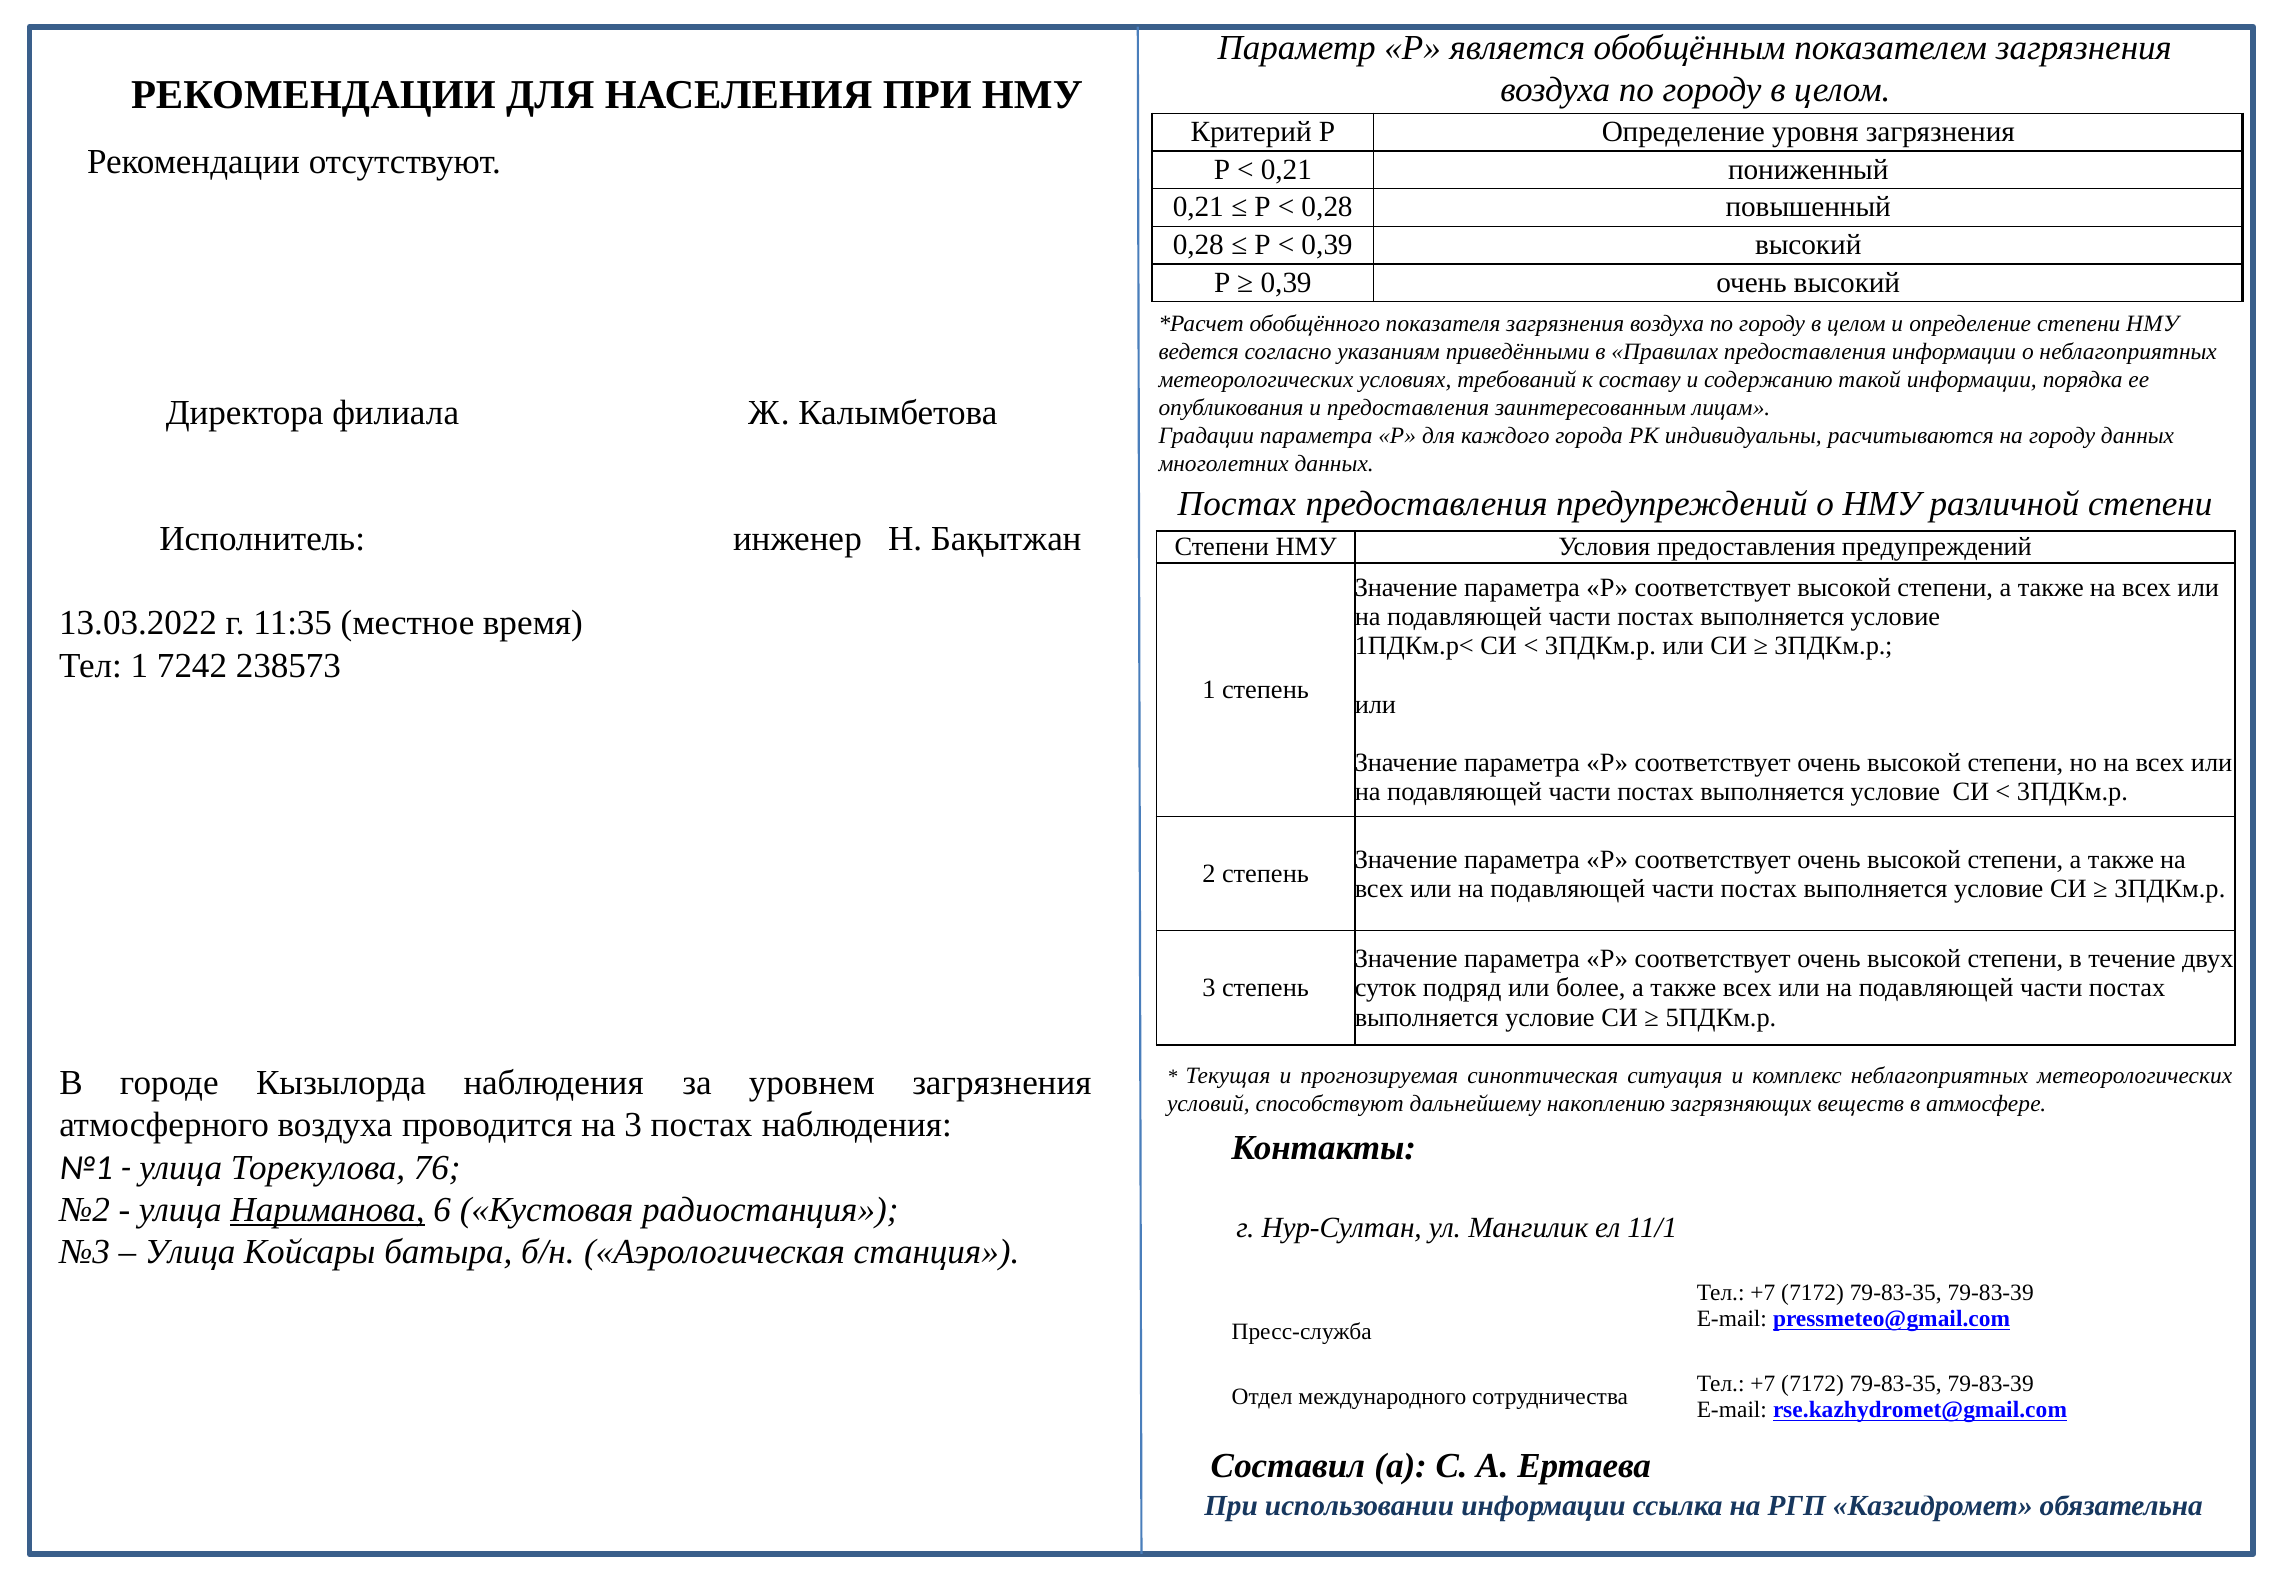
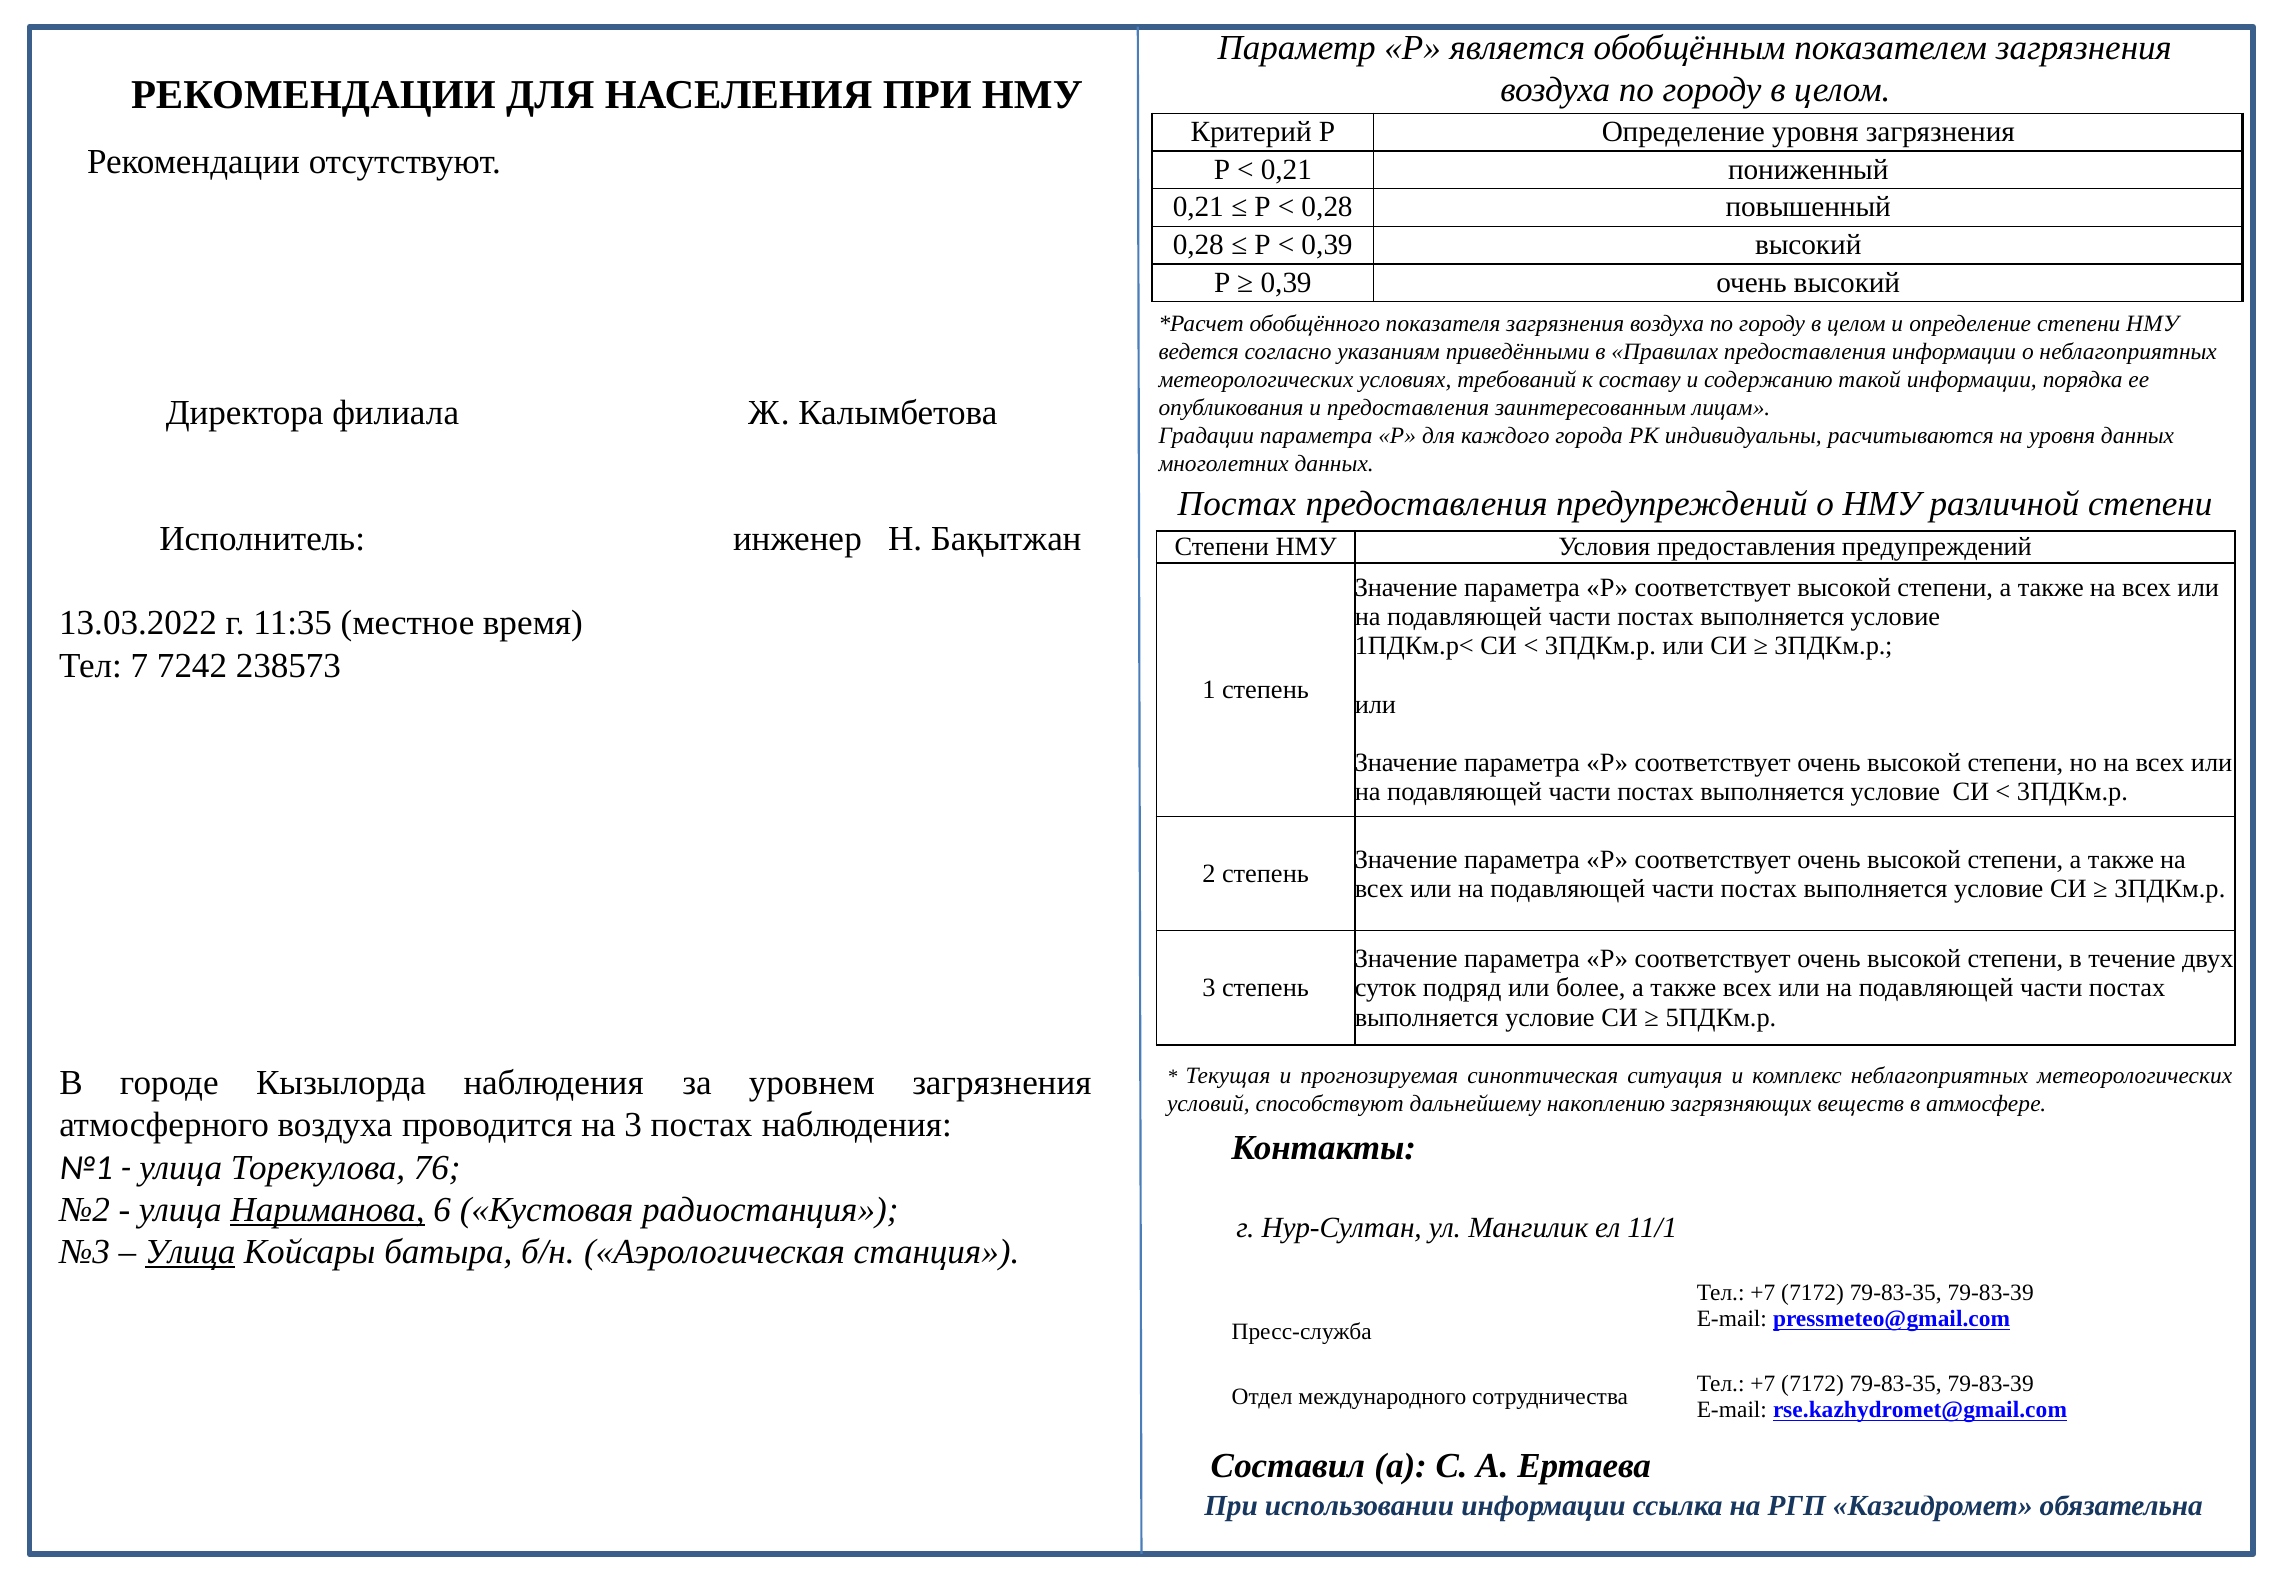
на городу: городу -> уровня
Тел 1: 1 -> 7
Улица at (190, 1251) underline: none -> present
